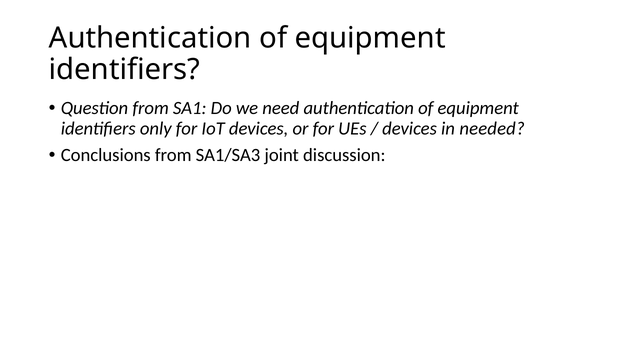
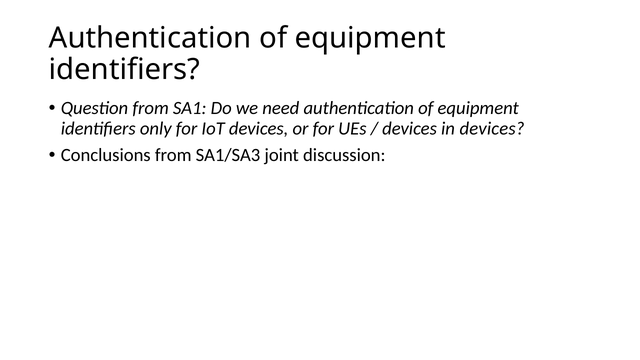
in needed: needed -> devices
